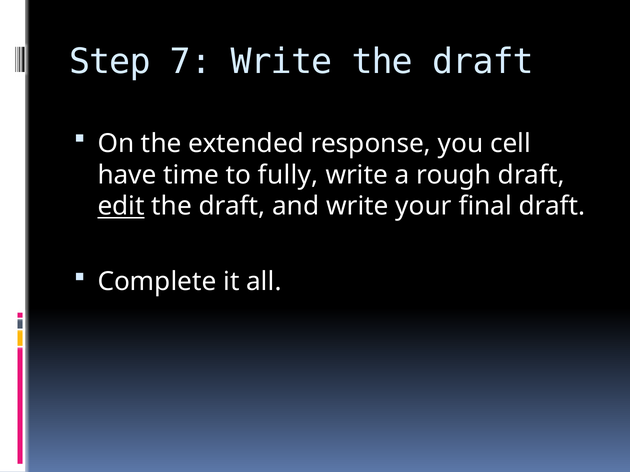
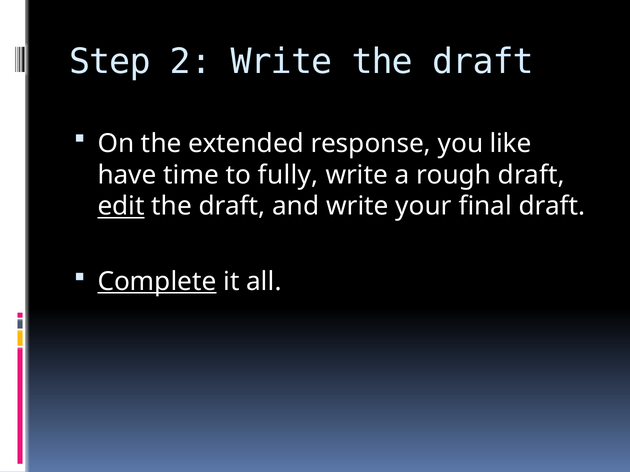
7: 7 -> 2
cell: cell -> like
Complete underline: none -> present
